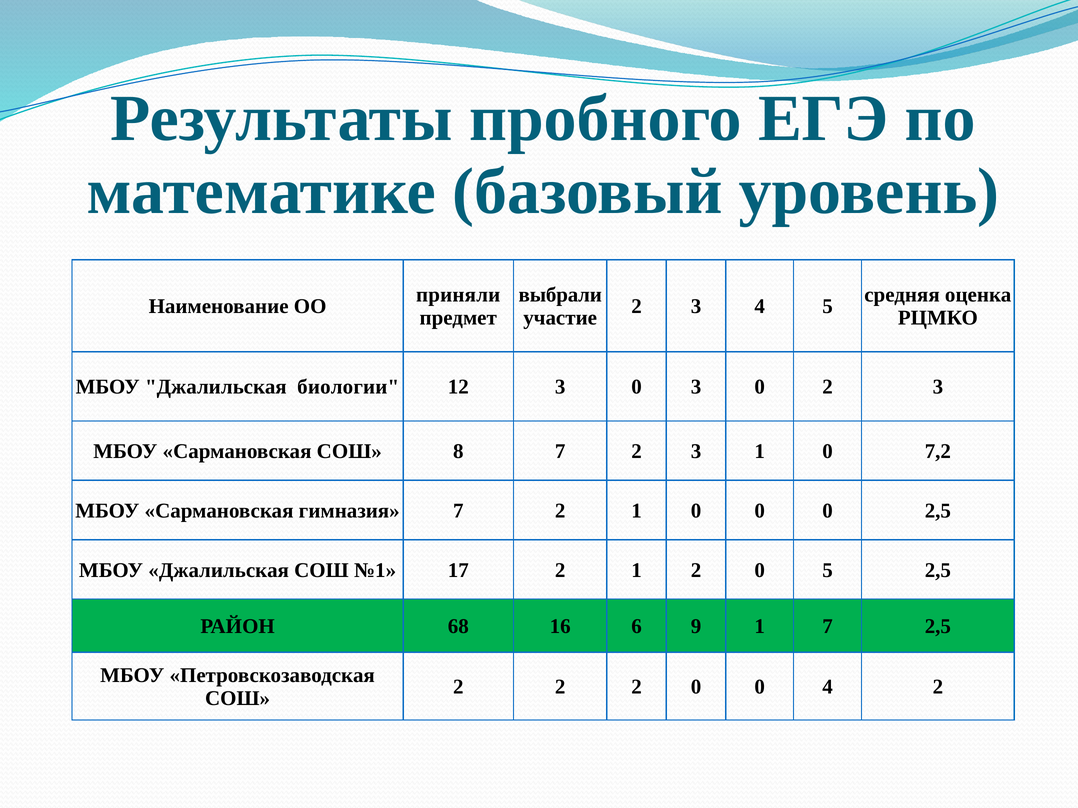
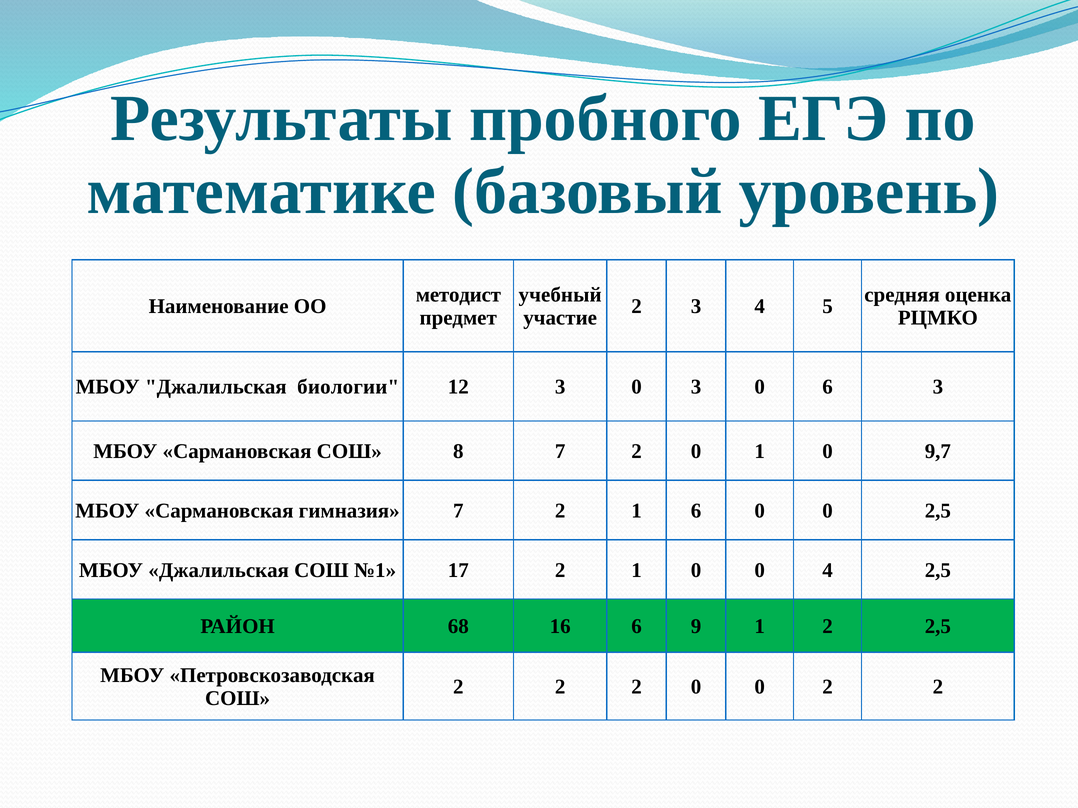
приняли: приняли -> методист
выбрали: выбрали -> учебный
0 2: 2 -> 6
7 2 3: 3 -> 0
7,2: 7,2 -> 9,7
2 1 0: 0 -> 6
2 1 2: 2 -> 0
0 5: 5 -> 4
1 7: 7 -> 2
0 4: 4 -> 2
